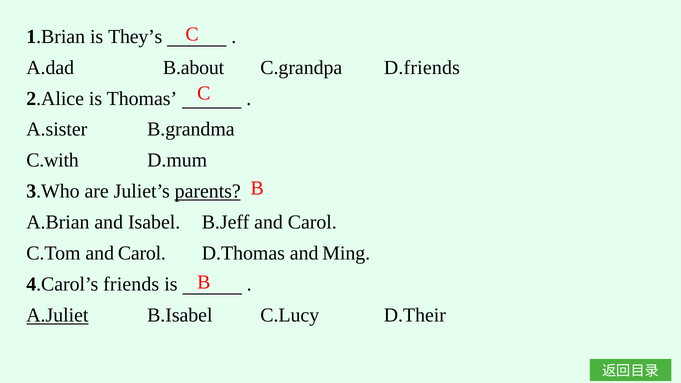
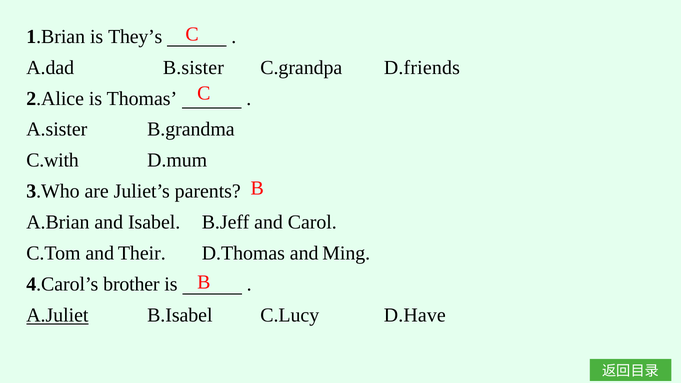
B.about: B.about -> B.sister
parents underline: present -> none
C.Tom and Carol: Carol -> Their
friends: friends -> brother
D.Their: D.Their -> D.Have
